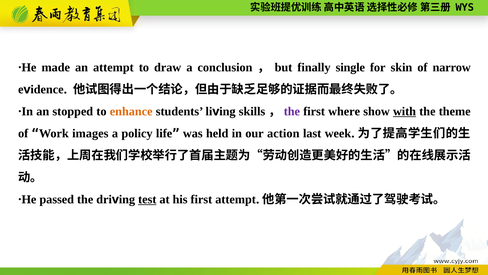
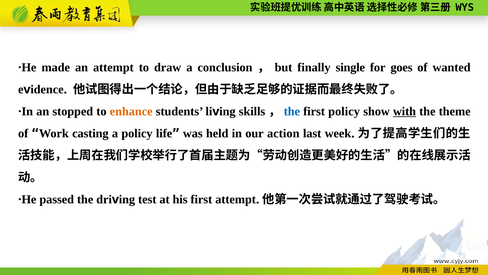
skin: skin -> goes
narrow: narrow -> wanted
the at (292, 111) colour: purple -> blue
first where: where -> policy
images: images -> casting
test underline: present -> none
